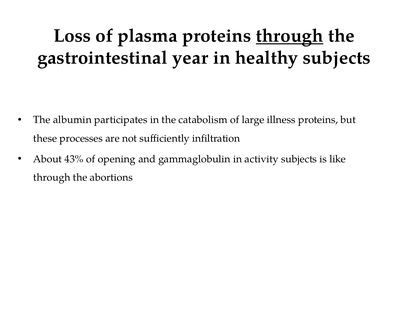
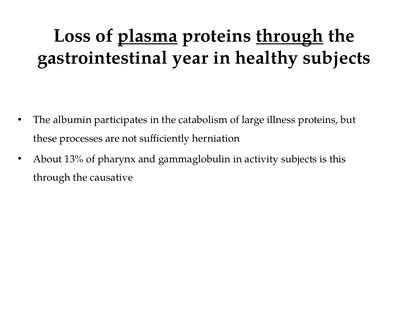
plasma underline: none -> present
infiltration: infiltration -> herniation
43%: 43% -> 13%
opening: opening -> pharynx
like: like -> this
abortions: abortions -> causative
